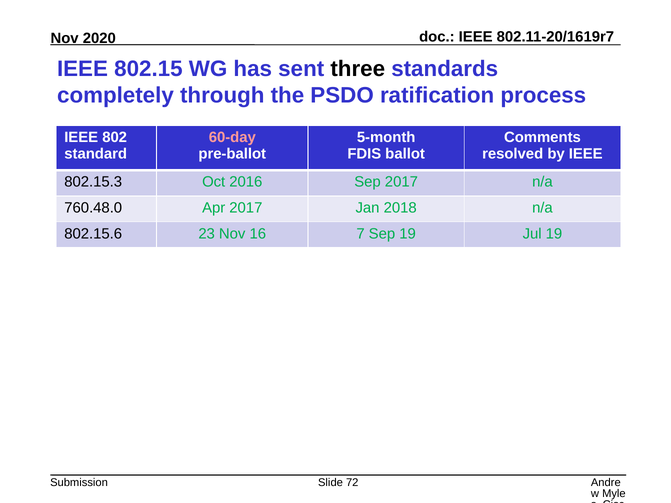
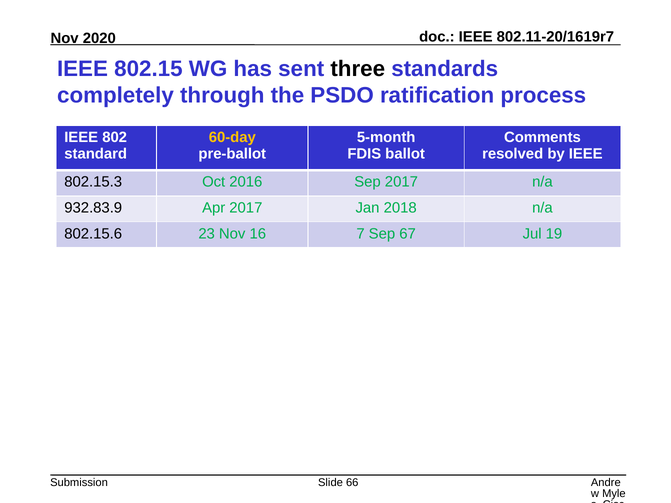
60-day colour: pink -> yellow
760.48.0: 760.48.0 -> 932.83.9
Sep 19: 19 -> 67
72: 72 -> 66
